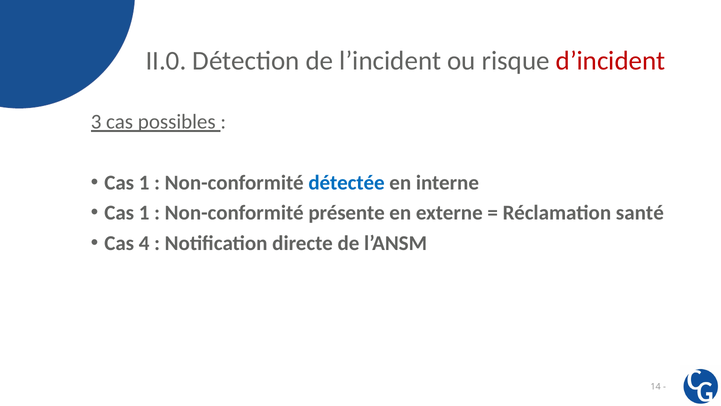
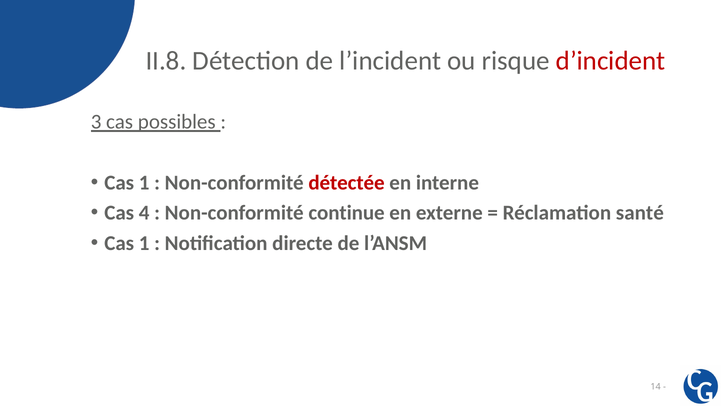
II.0: II.0 -> II.8
détectée colour: blue -> red
1 at (144, 213): 1 -> 4
présente: présente -> continue
4 at (144, 243): 4 -> 1
